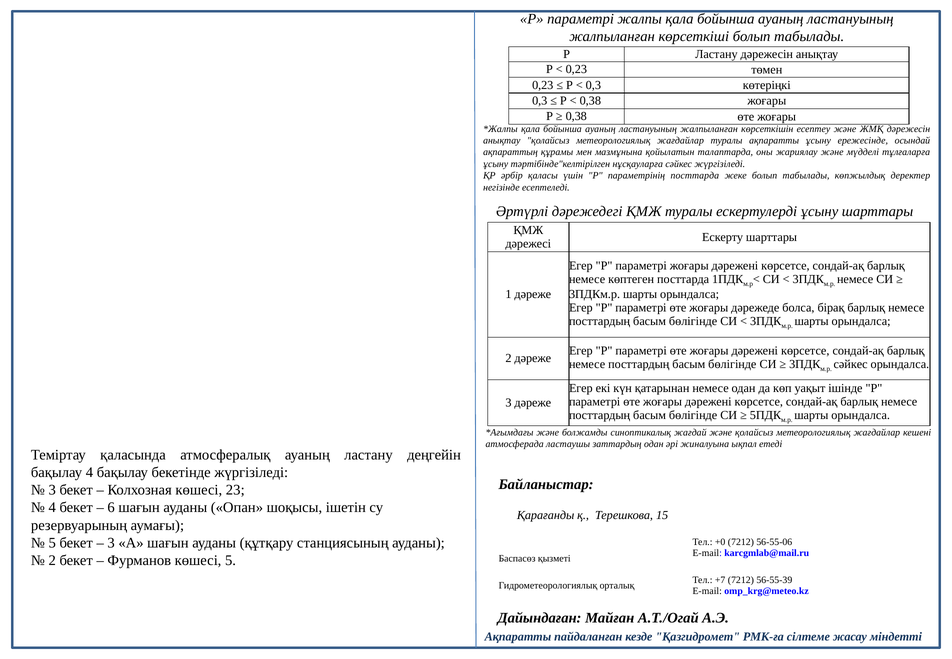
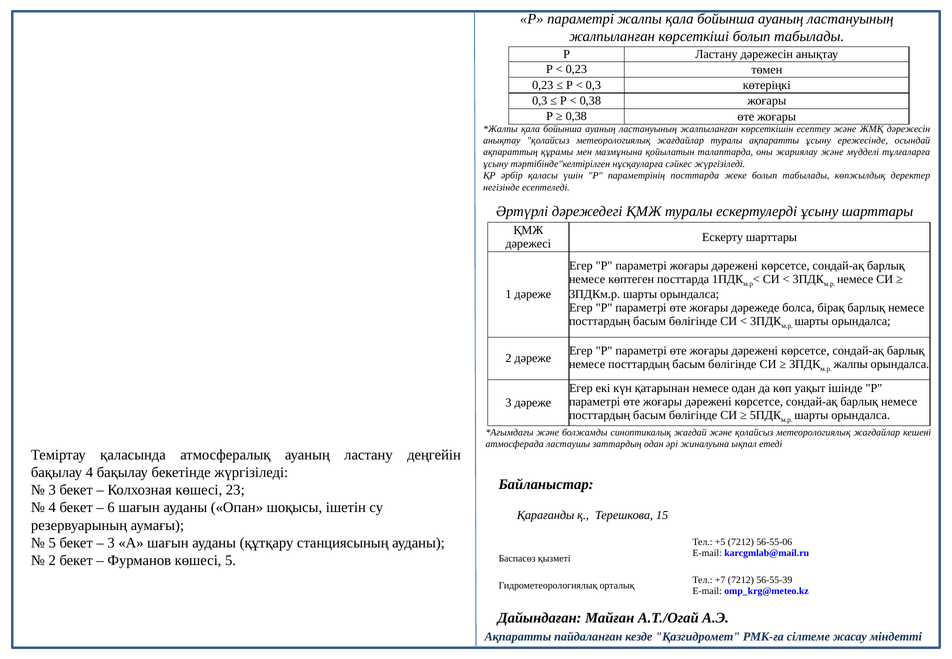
сәйкес at (851, 364): сәйкес -> жалпы
+0: +0 -> +5
